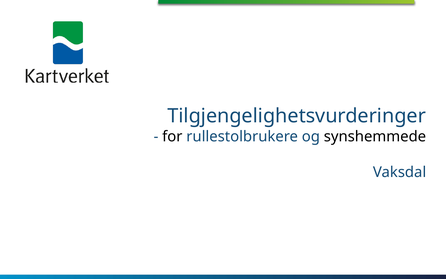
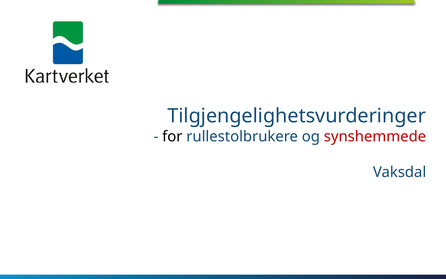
synshemmede colour: black -> red
